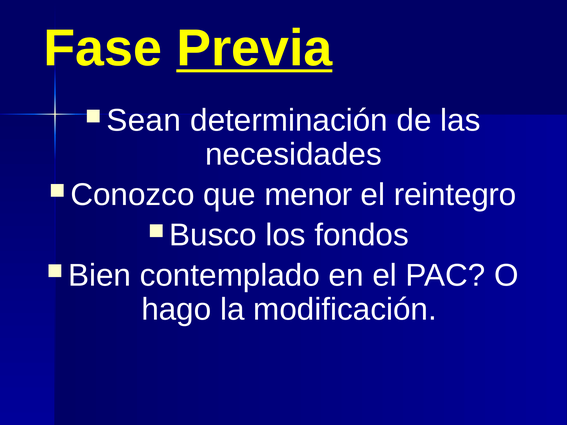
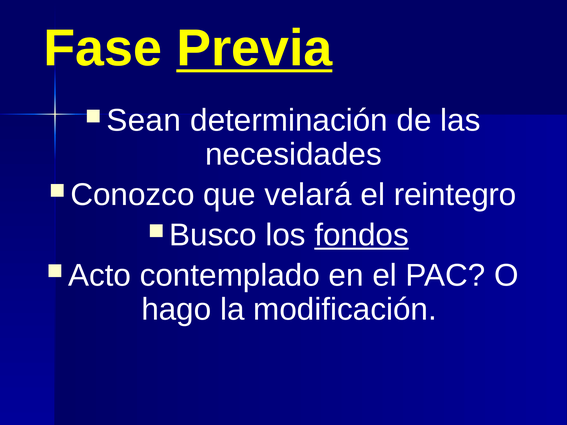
menor: menor -> velará
fondos underline: none -> present
Bien: Bien -> Acto
